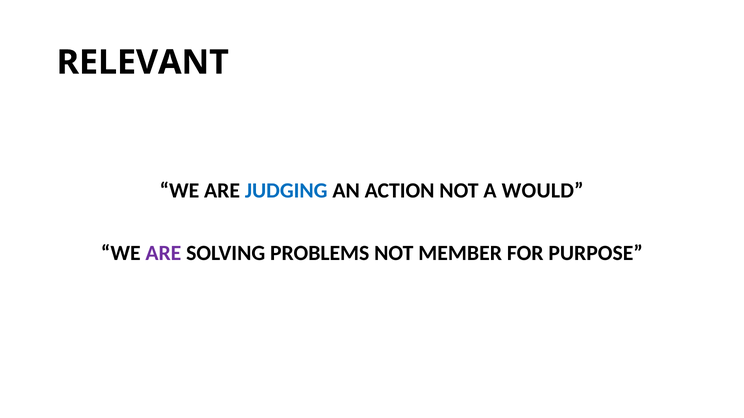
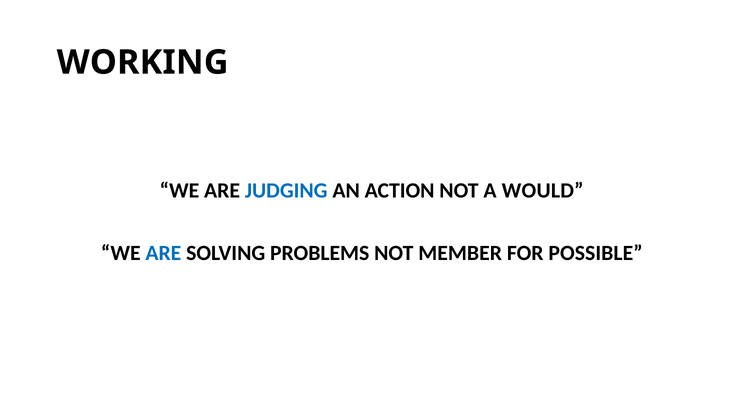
RELEVANT: RELEVANT -> WORKING
ARE at (163, 253) colour: purple -> blue
PURPOSE: PURPOSE -> POSSIBLE
